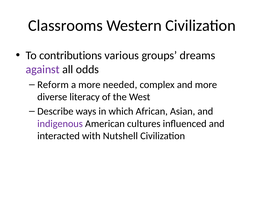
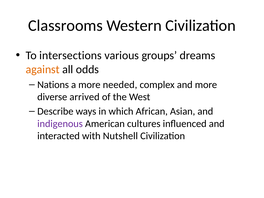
contributions: contributions -> intersections
against colour: purple -> orange
Reform: Reform -> Nations
literacy: literacy -> arrived
